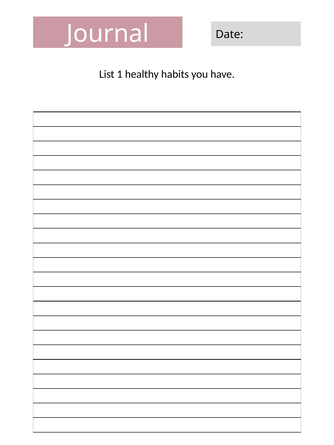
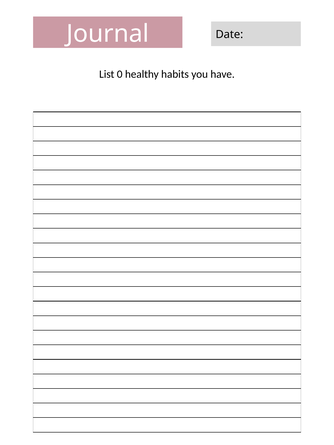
1: 1 -> 0
